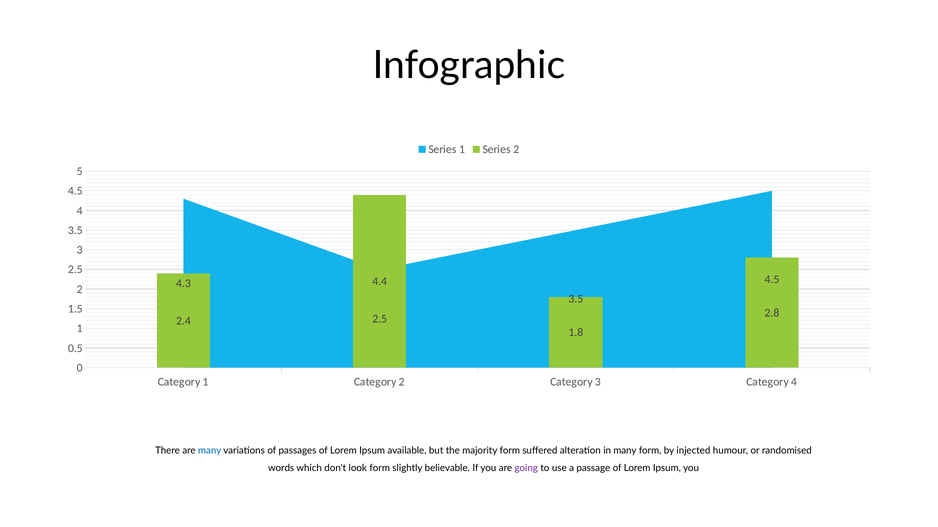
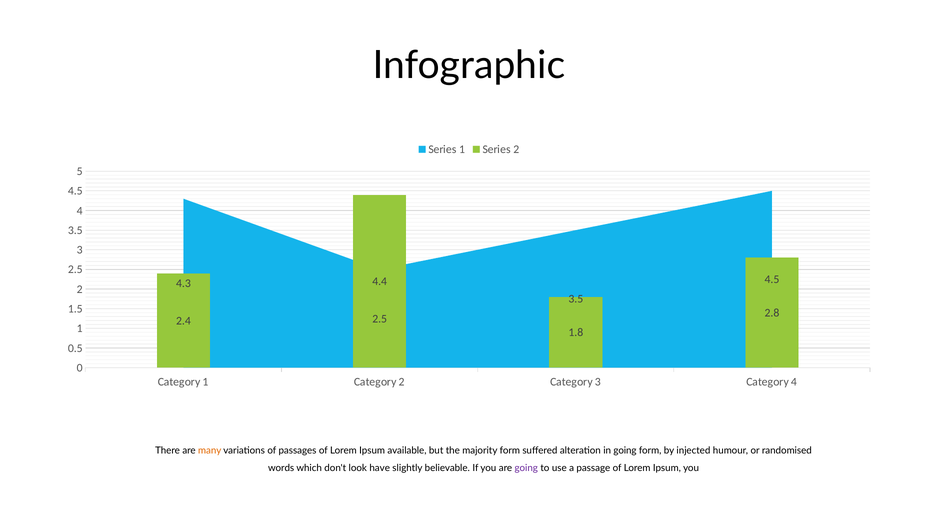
many at (210, 451) colour: blue -> orange
in many: many -> going
look form: form -> have
